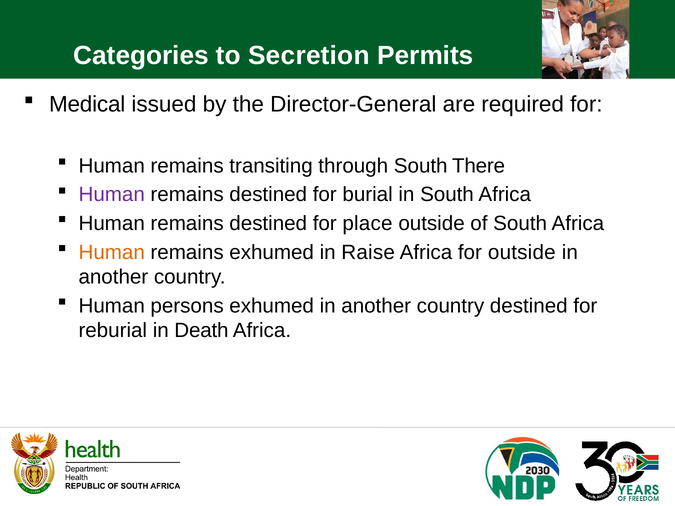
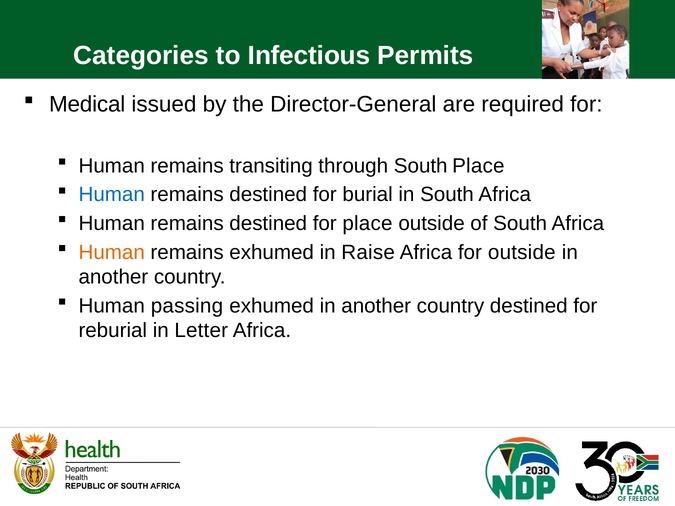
Secretion: Secretion -> Infectious
South There: There -> Place
Human at (112, 195) colour: purple -> blue
persons: persons -> passing
Death: Death -> Letter
